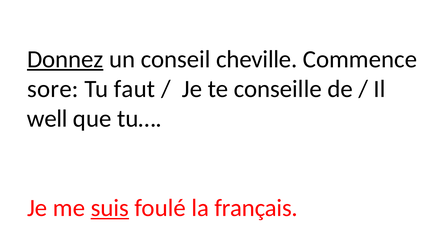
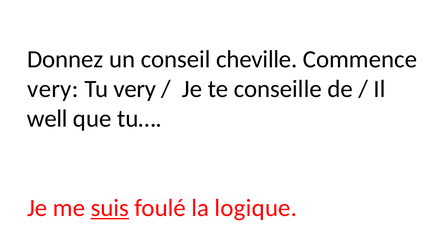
Donnez underline: present -> none
sore at (53, 89): sore -> very
Tu faut: faut -> very
français: français -> logique
